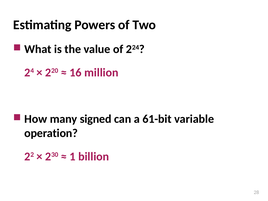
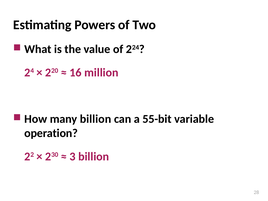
many signed: signed -> billion
61-bit: 61-bit -> 55-bit
1: 1 -> 3
